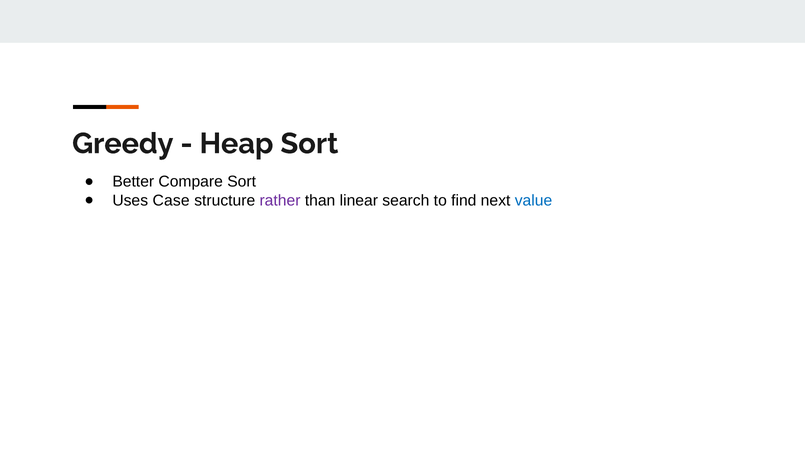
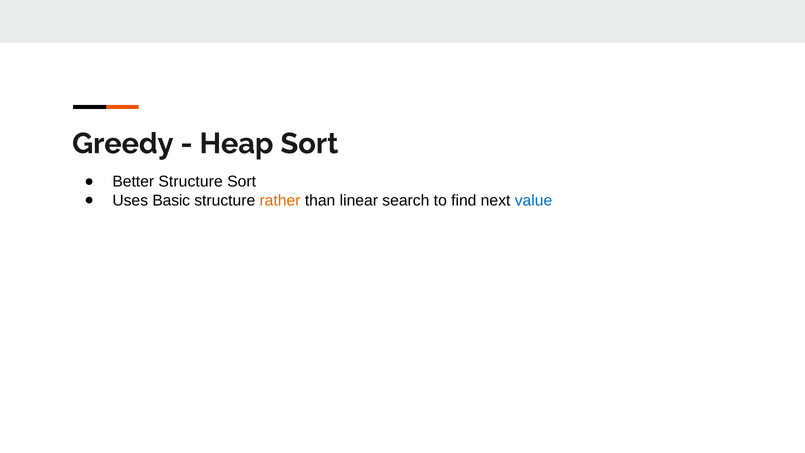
Better Compare: Compare -> Structure
Case: Case -> Basic
rather colour: purple -> orange
